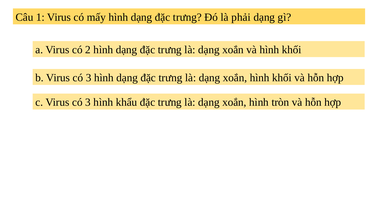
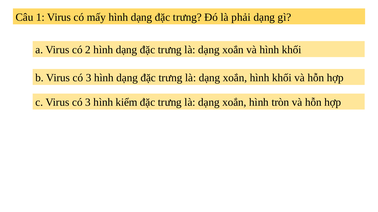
khẩu: khẩu -> kiểm
